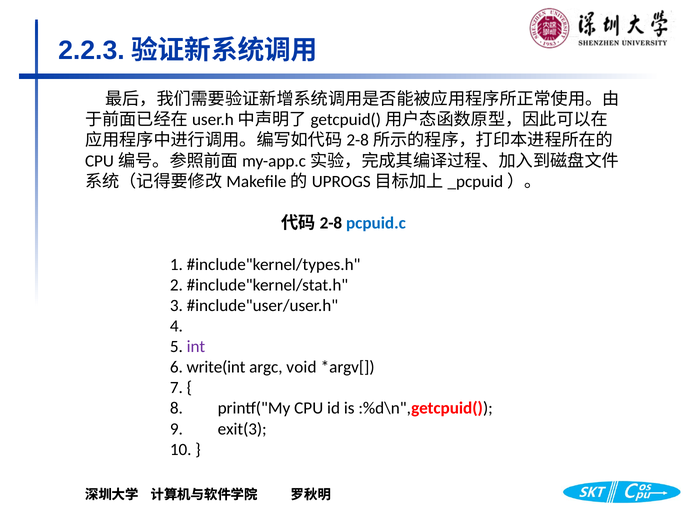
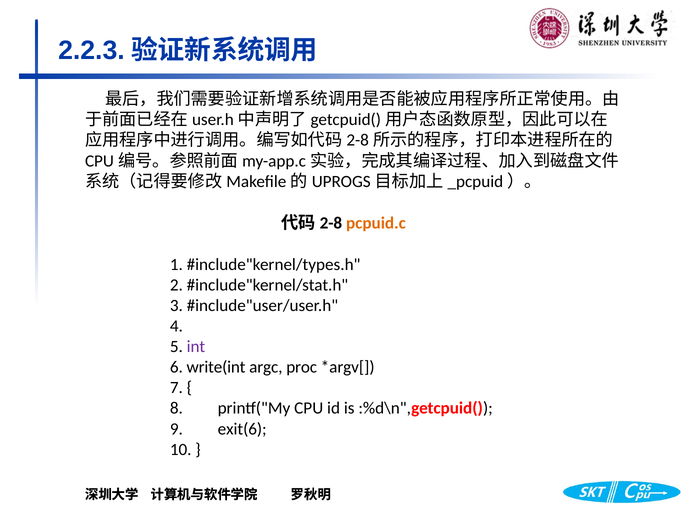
pcpuid.c colour: blue -> orange
void: void -> proc
exit(3: exit(3 -> exit(6
